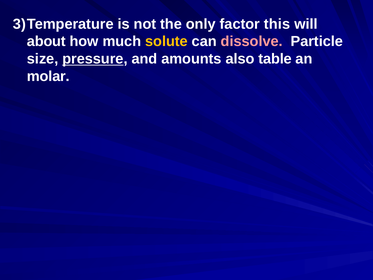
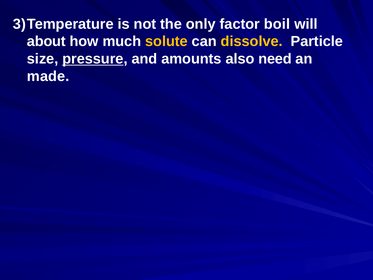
this: this -> boil
dissolve colour: pink -> yellow
table: table -> need
molar: molar -> made
